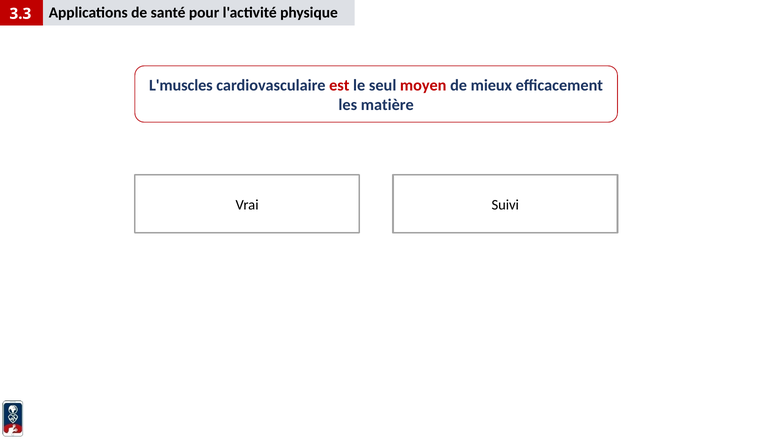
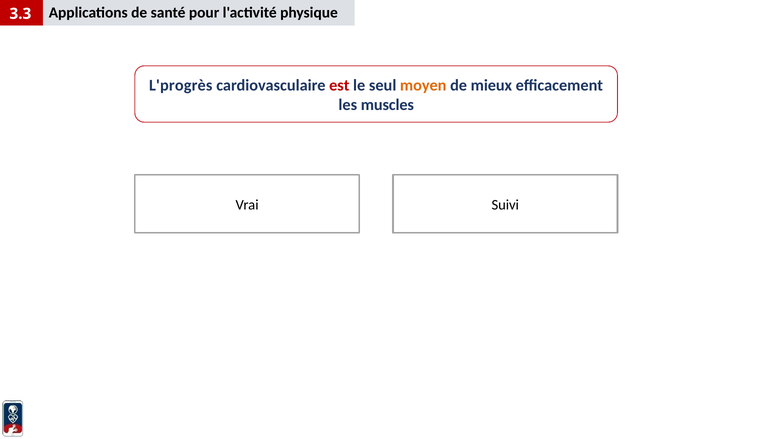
L'muscles: L'muscles -> L'progrès
moyen colour: red -> orange
matière: matière -> muscles
